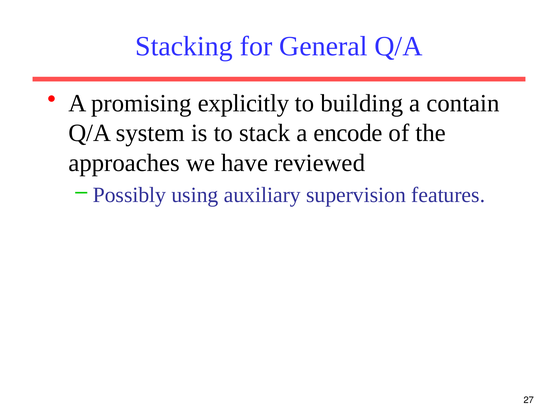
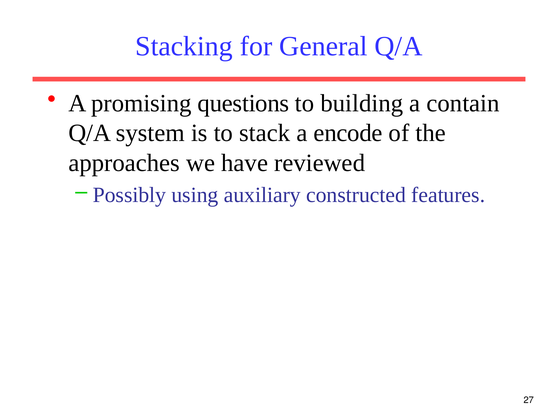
explicitly: explicitly -> questions
supervision: supervision -> constructed
